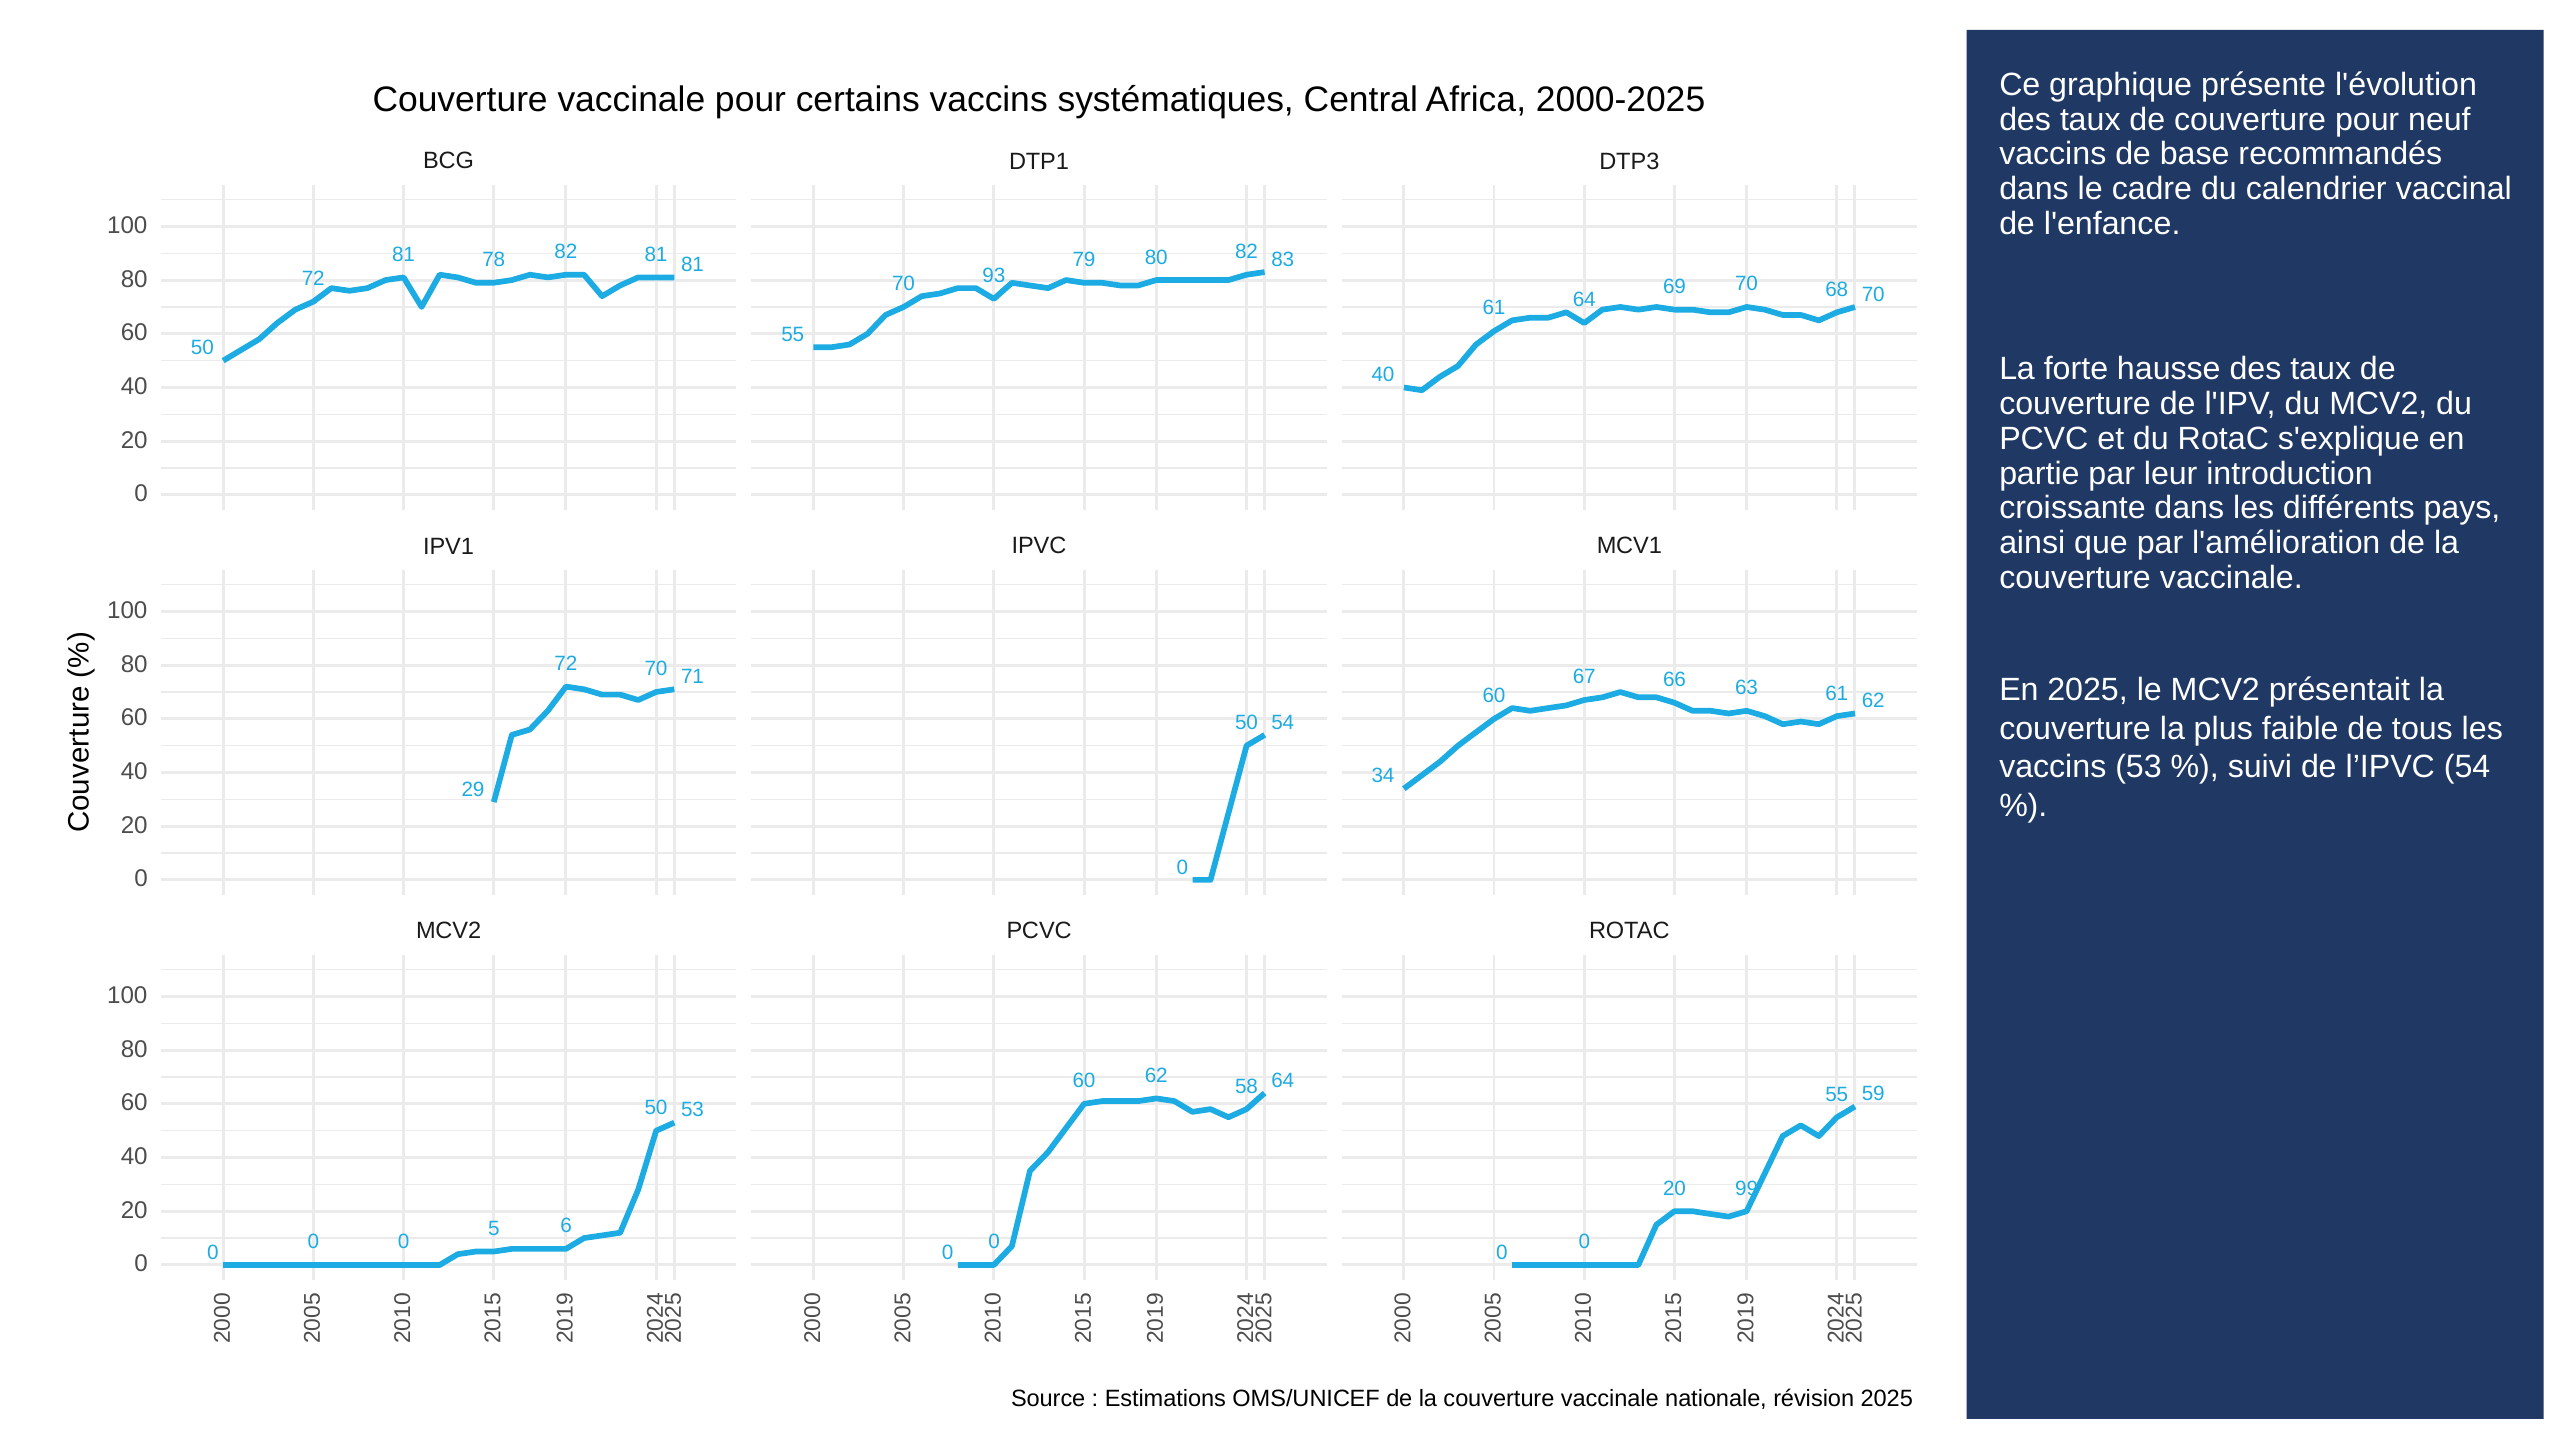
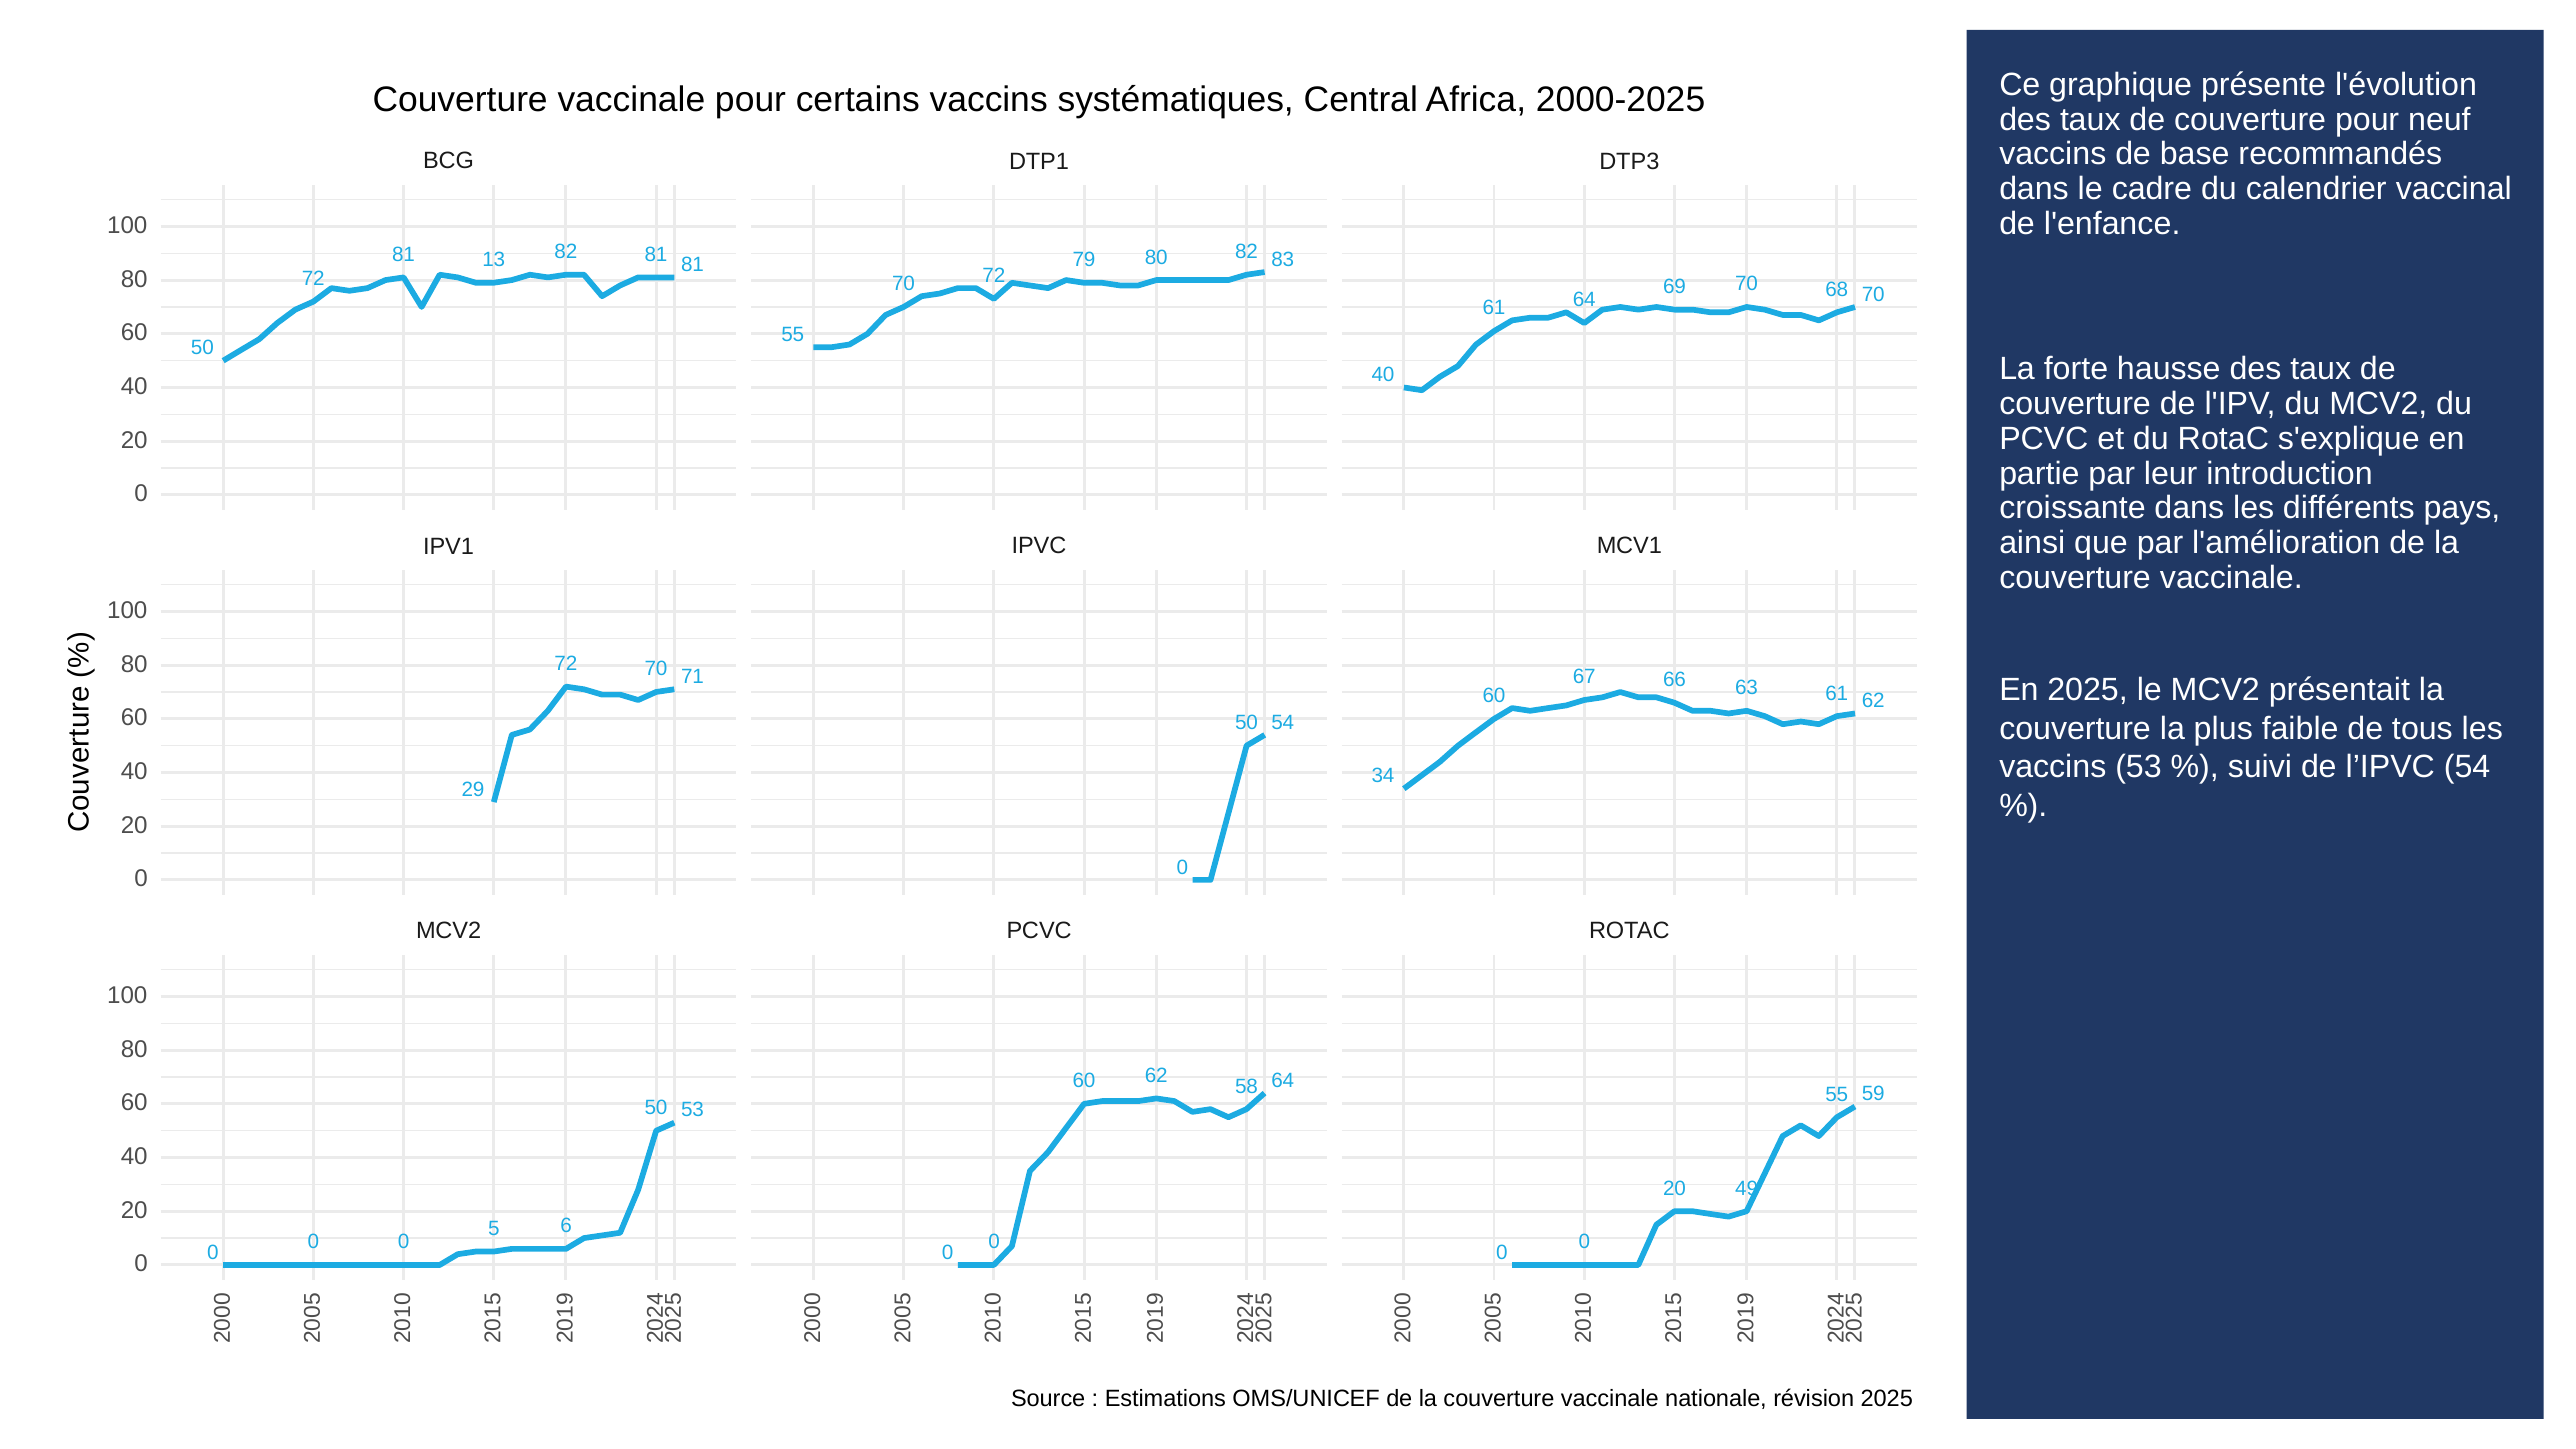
78: 78 -> 13
70 93: 93 -> 72
99: 99 -> 49
